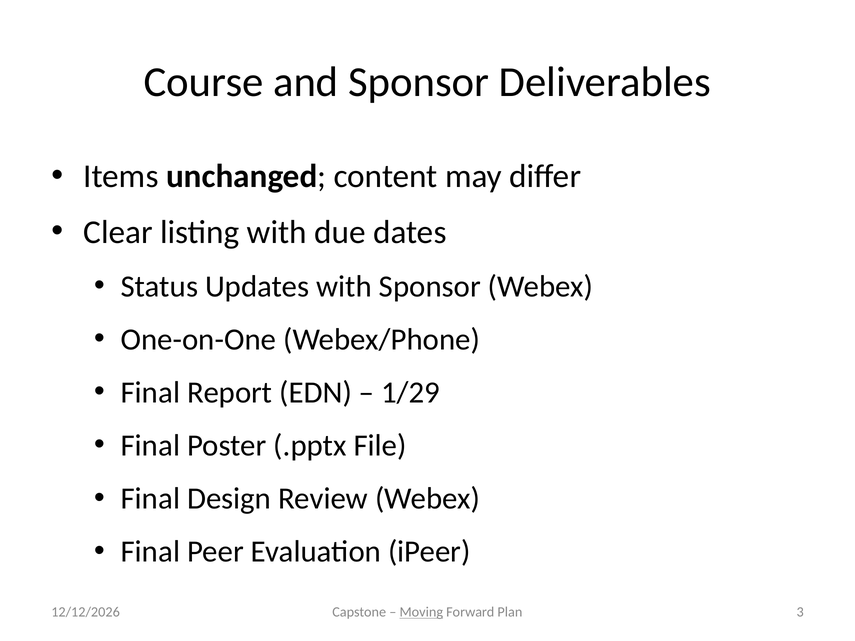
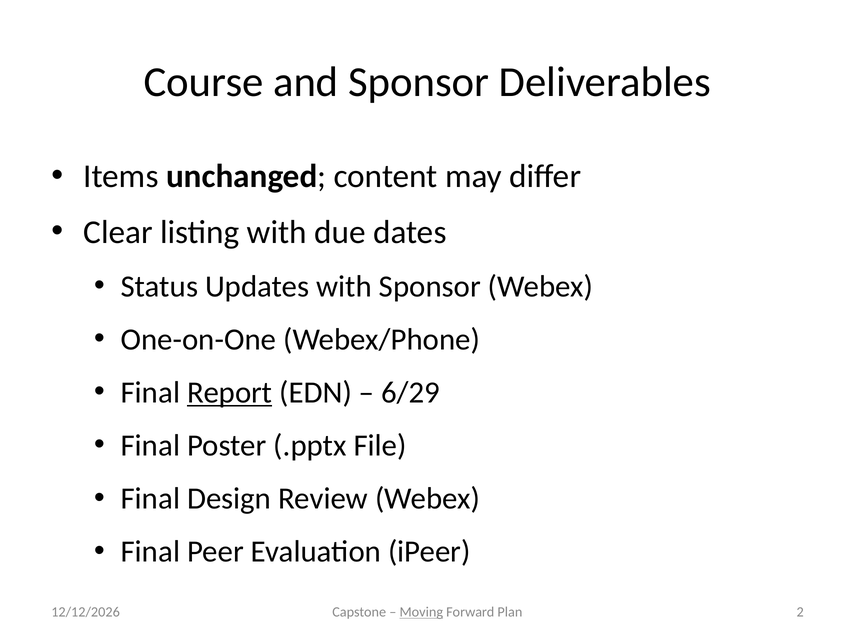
Report underline: none -> present
1/29: 1/29 -> 6/29
3: 3 -> 2
